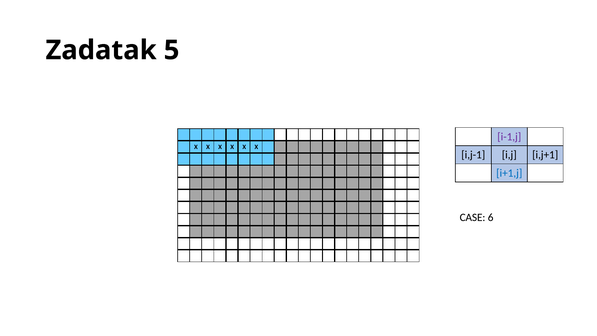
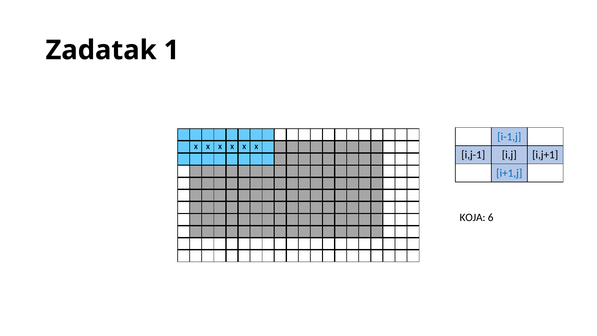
5: 5 -> 1
i-1,j colour: purple -> blue
CASE: CASE -> KOJA
